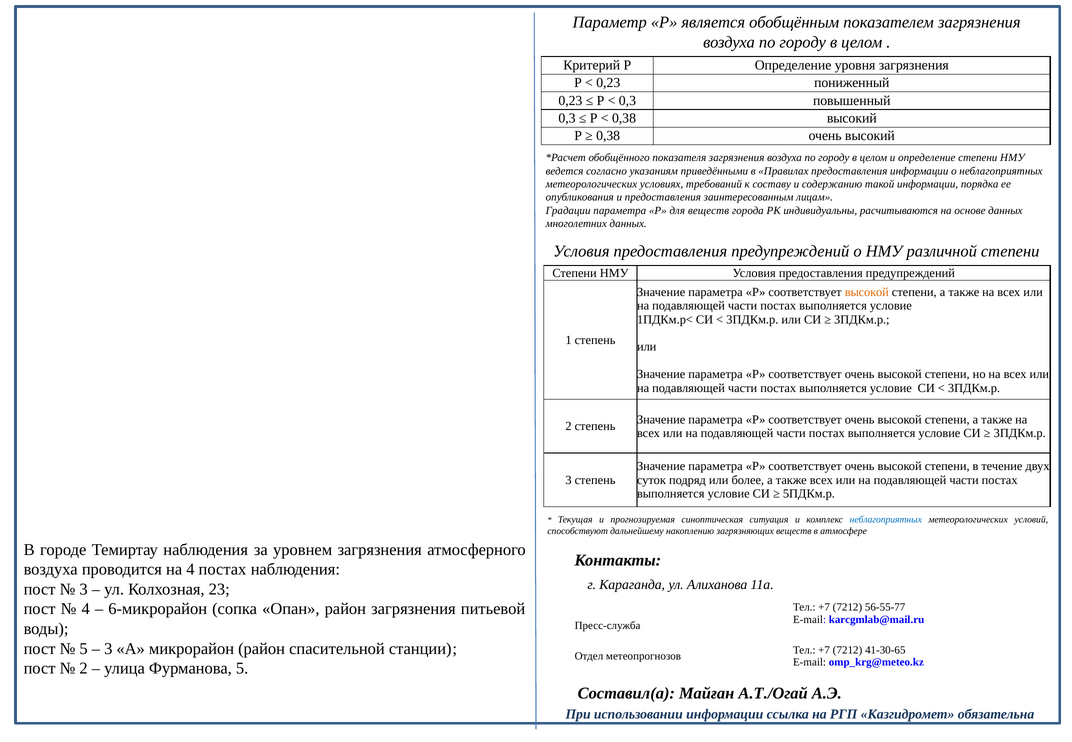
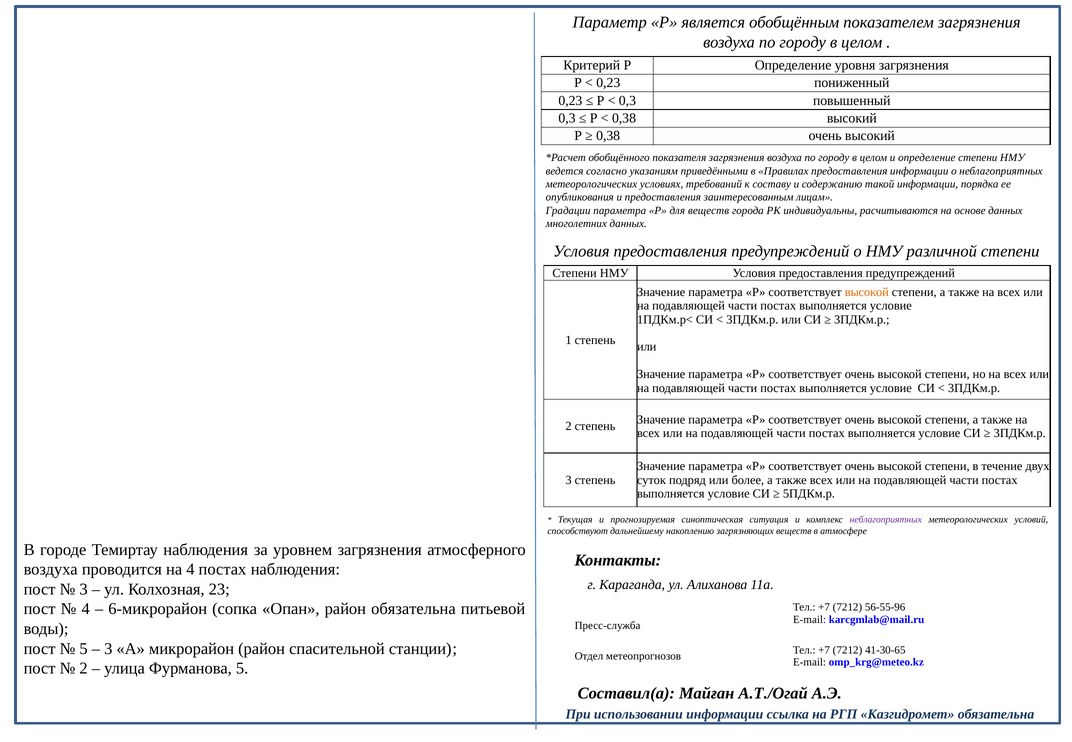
неблагоприятных at (886, 520) colour: blue -> purple
район загрязнения: загрязнения -> обязательна
56-55-77: 56-55-77 -> 56-55-96
